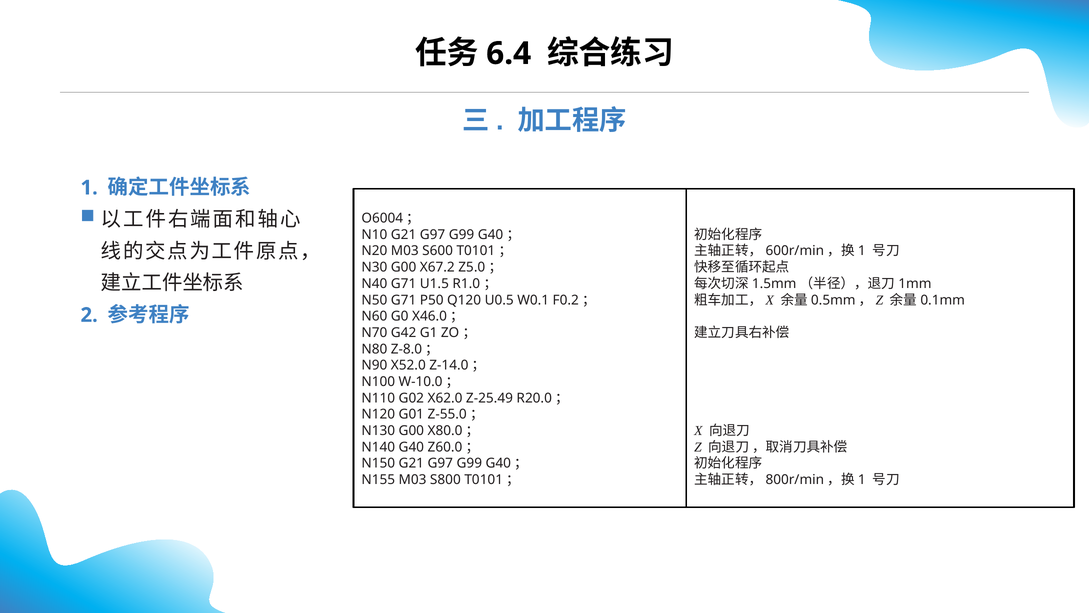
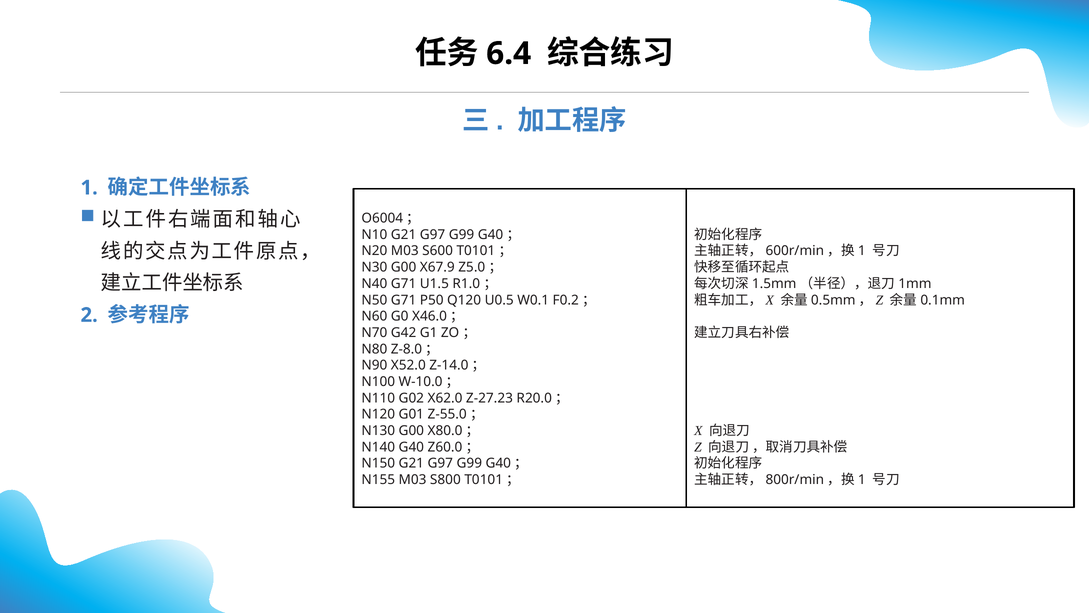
X67.2: X67.2 -> X67.9
Z-25.49: Z-25.49 -> Z-27.23
